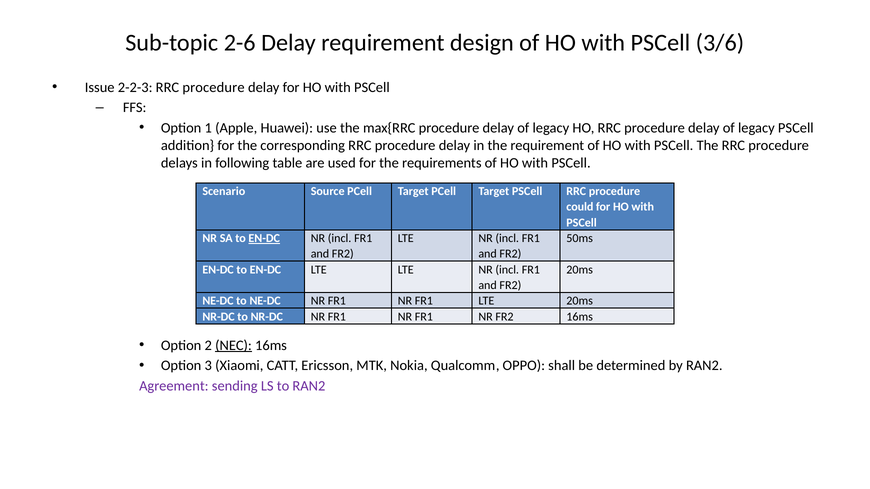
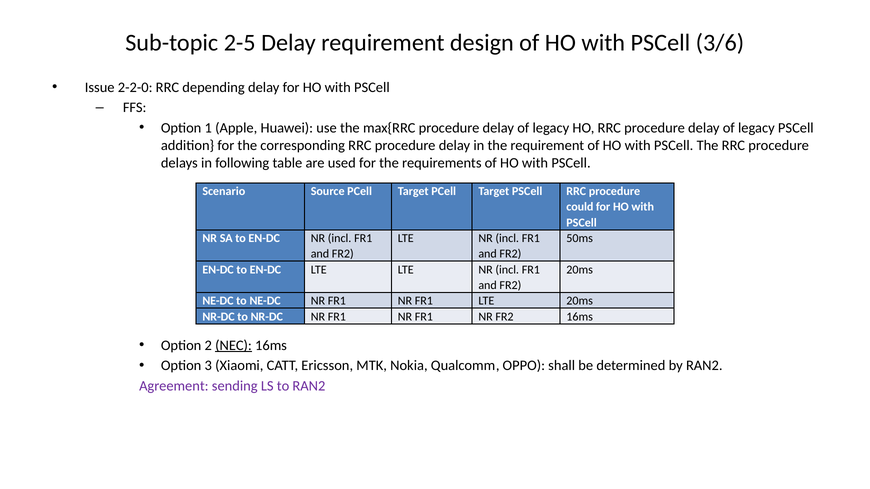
2-6: 2-6 -> 2-5
2-2-3: 2-2-3 -> 2-2-0
procedure at (213, 87): procedure -> depending
EN-DC at (264, 238) underline: present -> none
